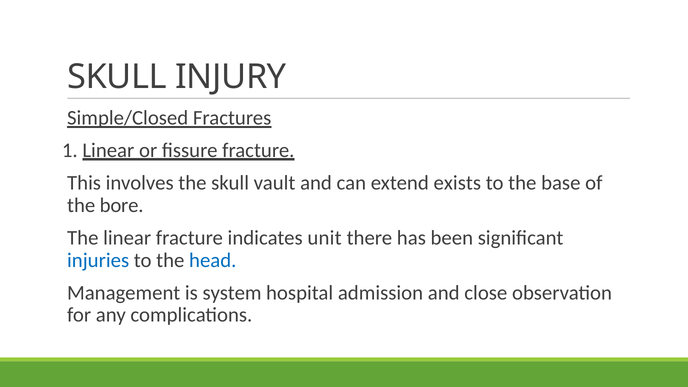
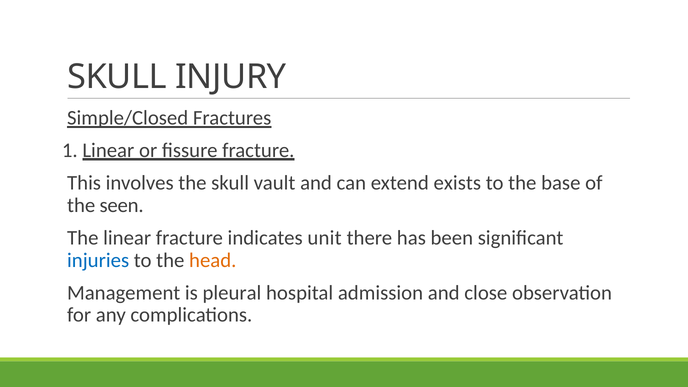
bore: bore -> seen
head colour: blue -> orange
system: system -> pleural
